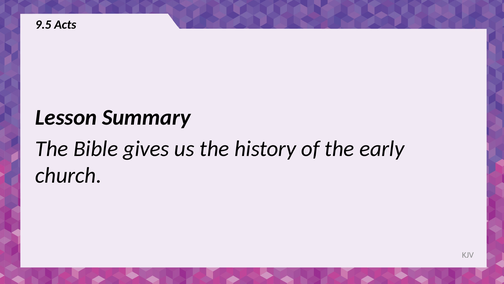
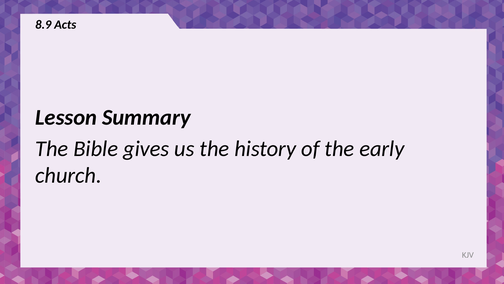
9.5: 9.5 -> 8.9
